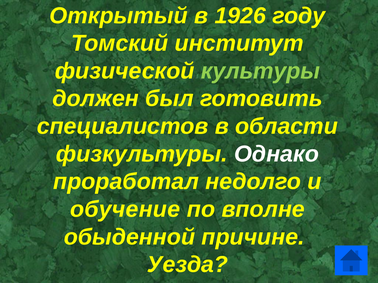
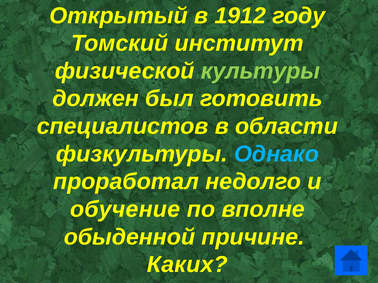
1926: 1926 -> 1912
Однако colour: white -> light blue
Уезда: Уезда -> Каких
